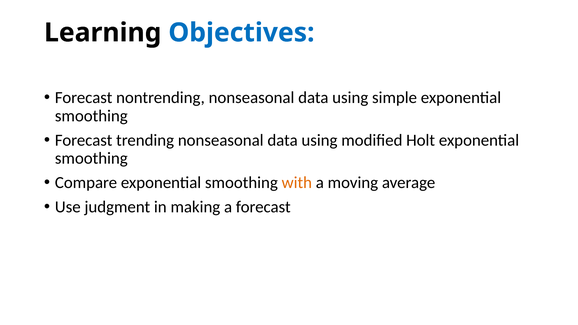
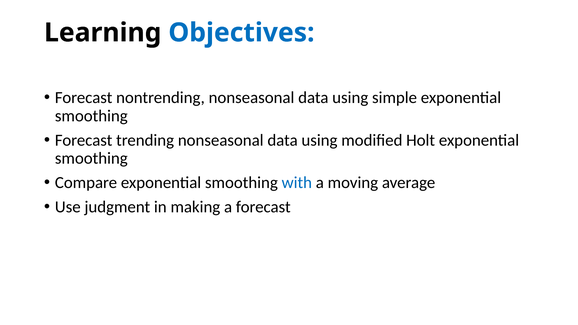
with colour: orange -> blue
